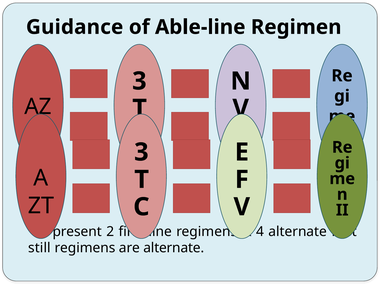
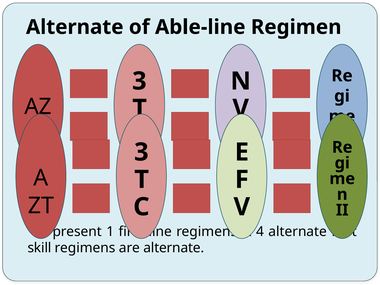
Guidance at (75, 27): Guidance -> Alternate
2: 2 -> 1
still: still -> skill
